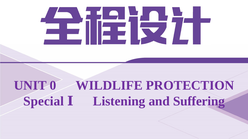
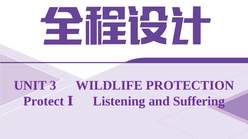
0: 0 -> 3
Special: Special -> Protect
